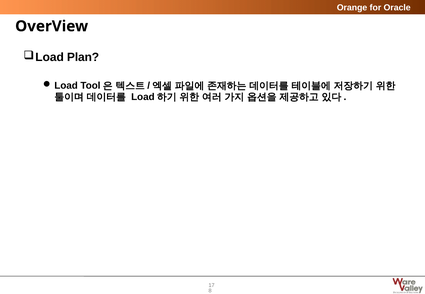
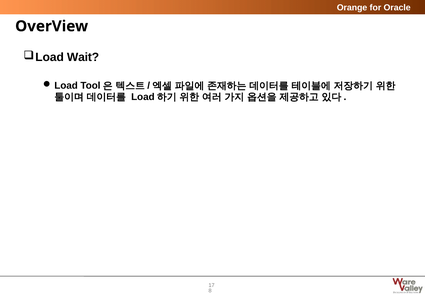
Plan: Plan -> Wait
